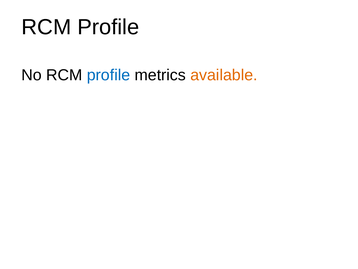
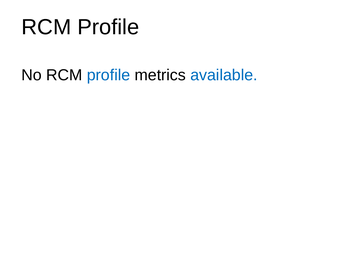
available colour: orange -> blue
